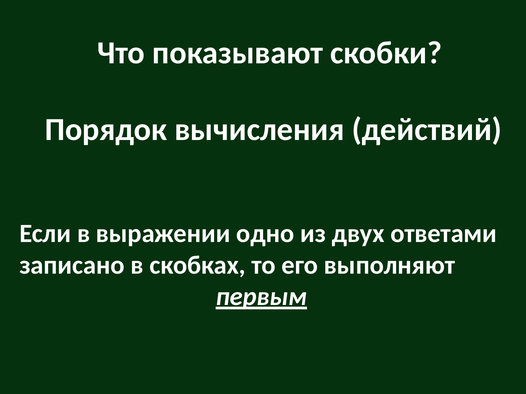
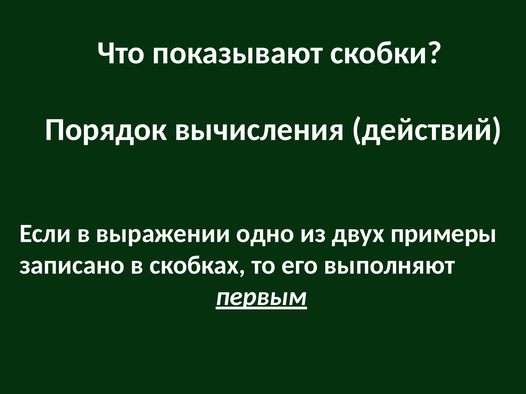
ответами: ответами -> примеры
